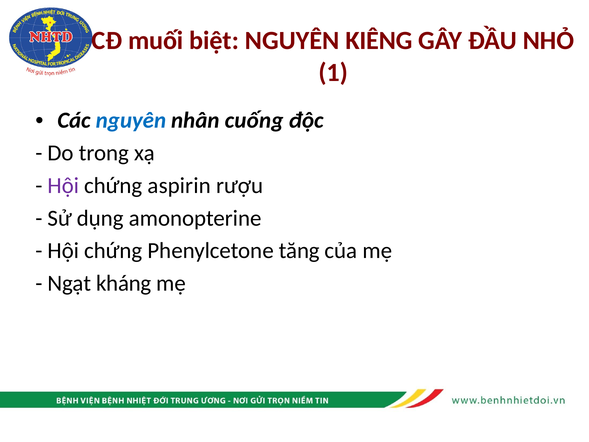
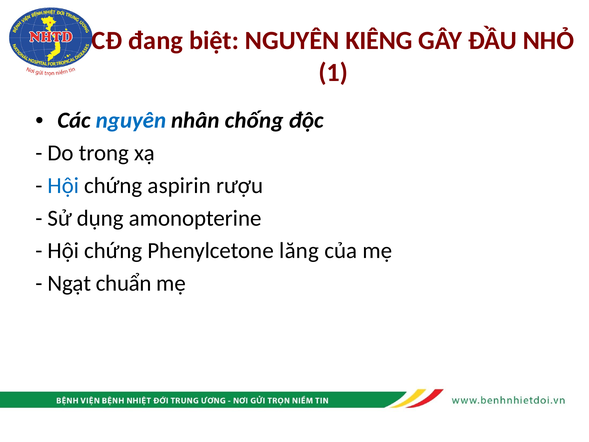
muối: muối -> đang
cuống: cuống -> chống
Hội at (63, 185) colour: purple -> blue
tăng: tăng -> lăng
kháng: kháng -> chuẩn
